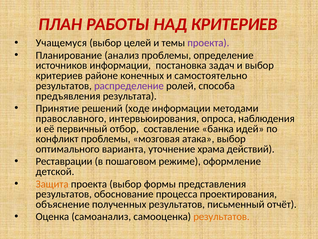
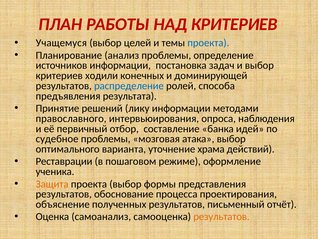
проекта at (208, 43) colour: purple -> blue
районе: районе -> ходили
самостоятельно: самостоятельно -> доминирующей
распределение colour: purple -> blue
ходе: ходе -> лику
конфликт: конфликт -> судебное
детской: детской -> ученика
